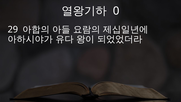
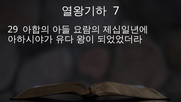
0: 0 -> 7
